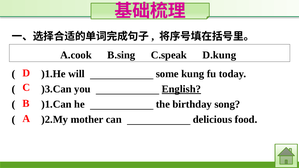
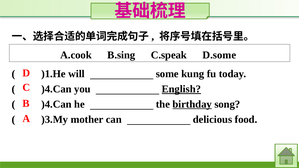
D.kung: D.kung -> D.some
)3.Can at (56, 89): )3.Can -> )4.Can
)1.Can at (56, 104): )1.Can -> )4.Can
birthday underline: none -> present
)2.My: )2.My -> )3.My
